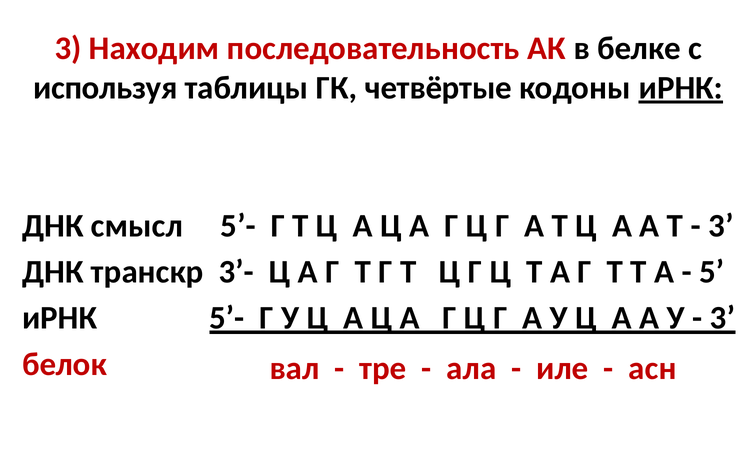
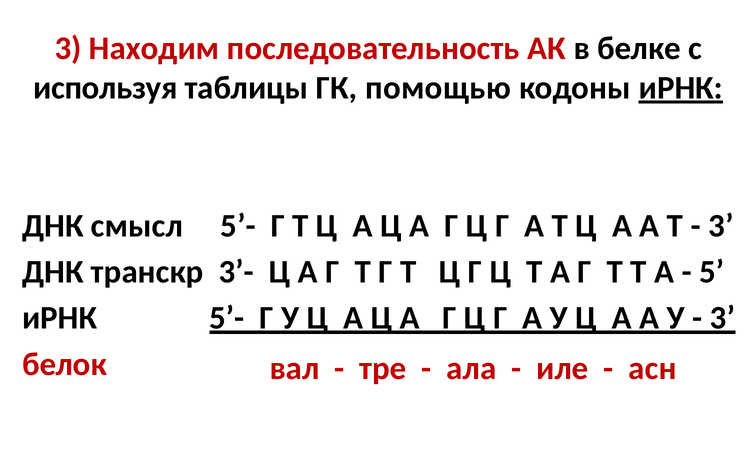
четвёртые: четвёртые -> помощью
